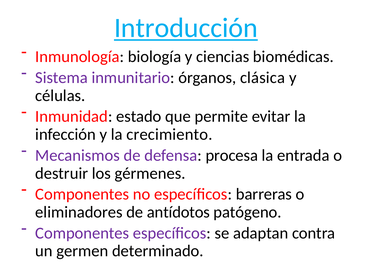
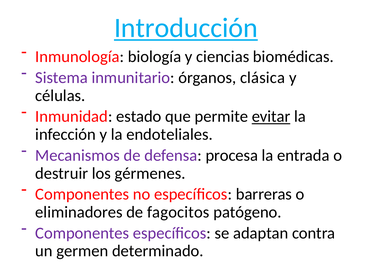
evitar underline: none -> present
crecimiento: crecimiento -> endoteliales
antídotos: antídotos -> fagocitos
